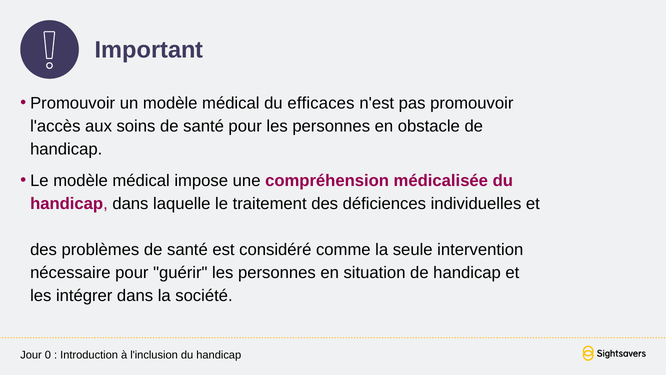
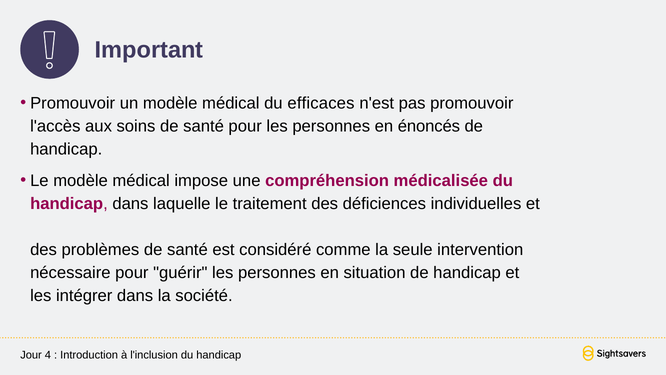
obstacle: obstacle -> énoncés
0: 0 -> 4
